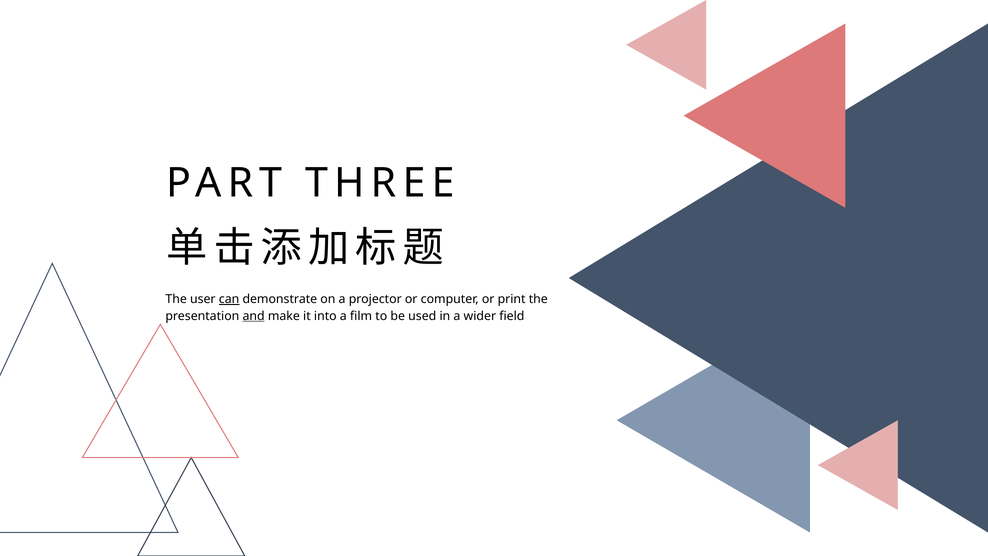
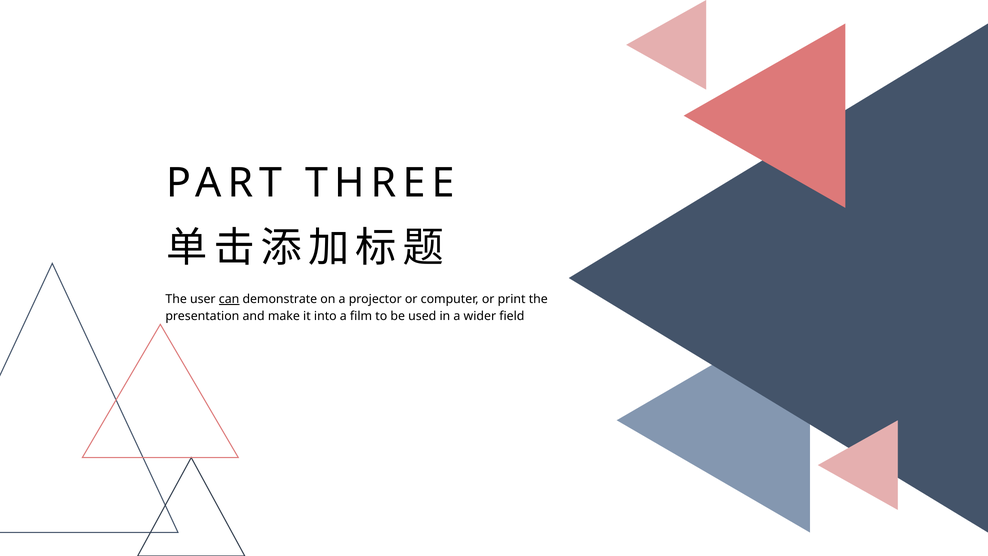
and underline: present -> none
